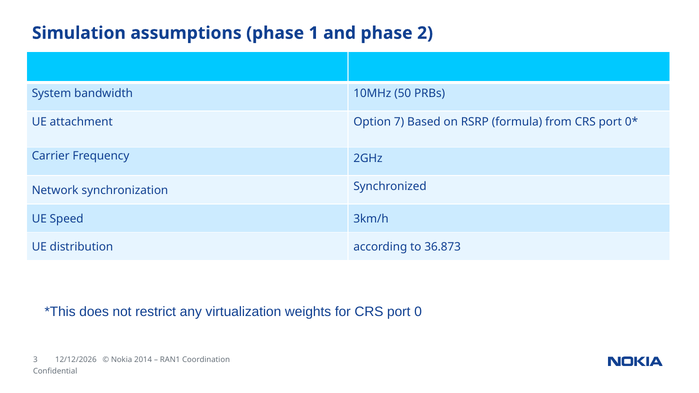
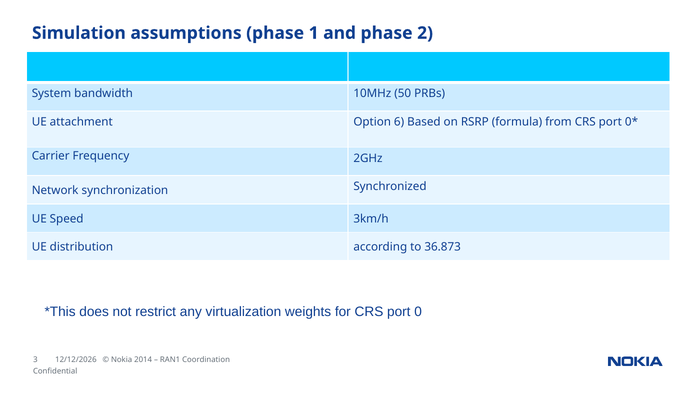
7: 7 -> 6
